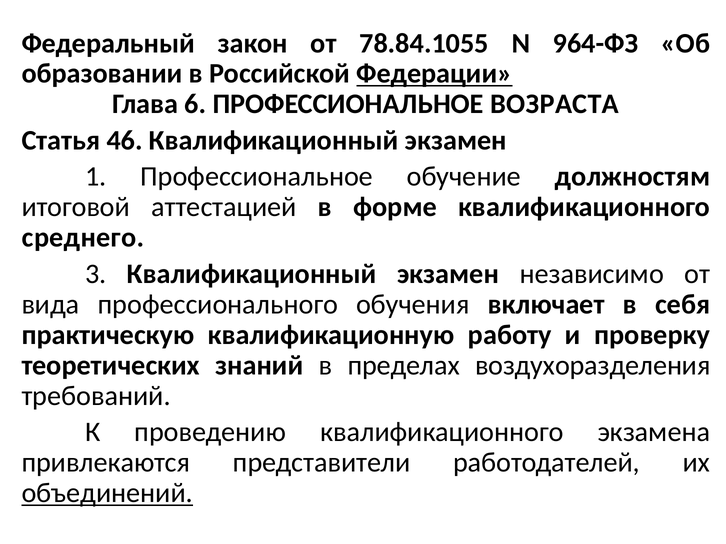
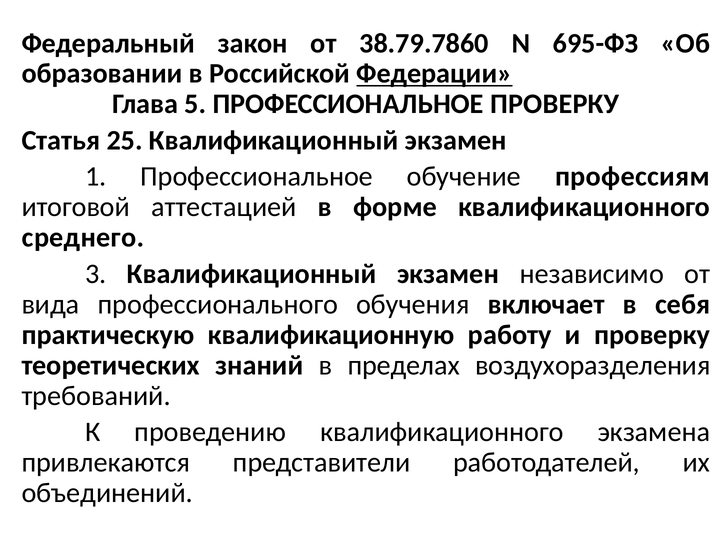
78.84.1055: 78.84.1055 -> 38.79.7860
964-ФЗ: 964-ФЗ -> 695-ФЗ
6: 6 -> 5
ПРОФЕССИОНАЛЬНОЕ ВОЗРАСТА: ВОЗРАСТА -> ПРОВЕРКУ
46: 46 -> 25
должностям: должностям -> профессиям
объединений underline: present -> none
